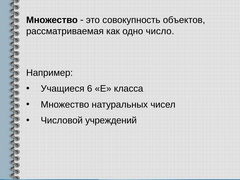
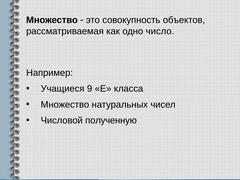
6: 6 -> 9
учреждений: учреждений -> полученную
